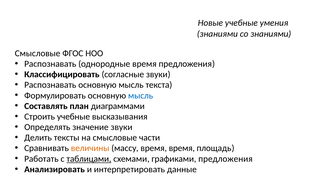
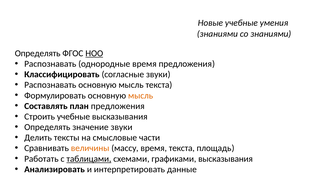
Смысловые at (38, 53): Смысловые -> Определять
НОО underline: none -> present
мысль at (141, 96) colour: blue -> orange
план диаграммами: диаграммами -> предложения
время время: время -> текста
графиками предложения: предложения -> высказывания
